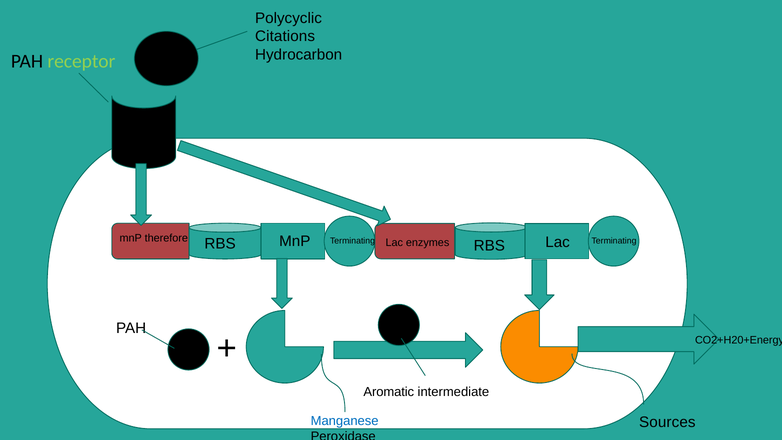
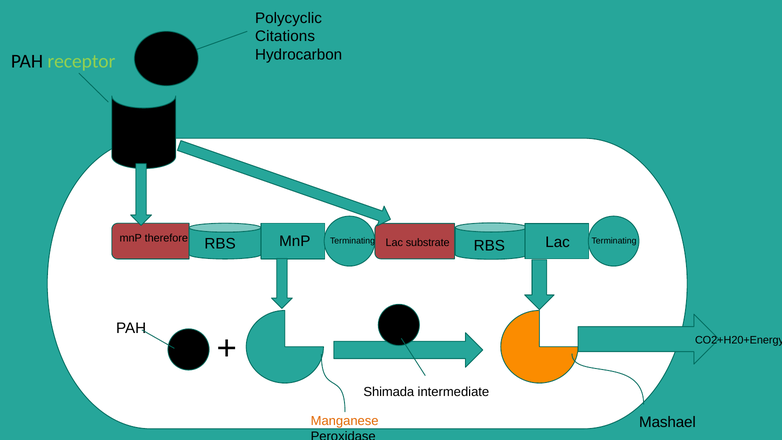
enzymes: enzymes -> substrate
Aromatic: Aromatic -> Shimada
Manganese colour: blue -> orange
Sources: Sources -> Mashael
